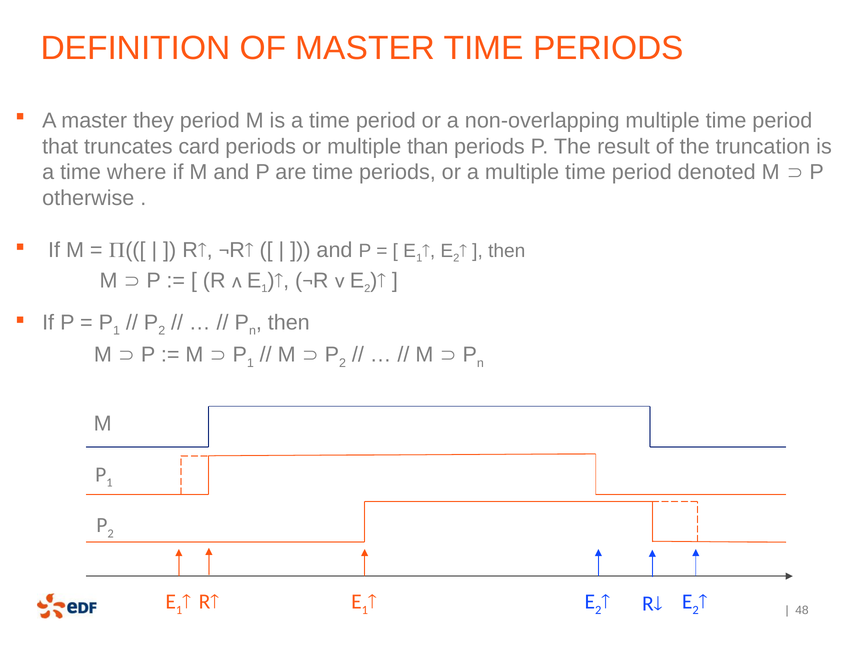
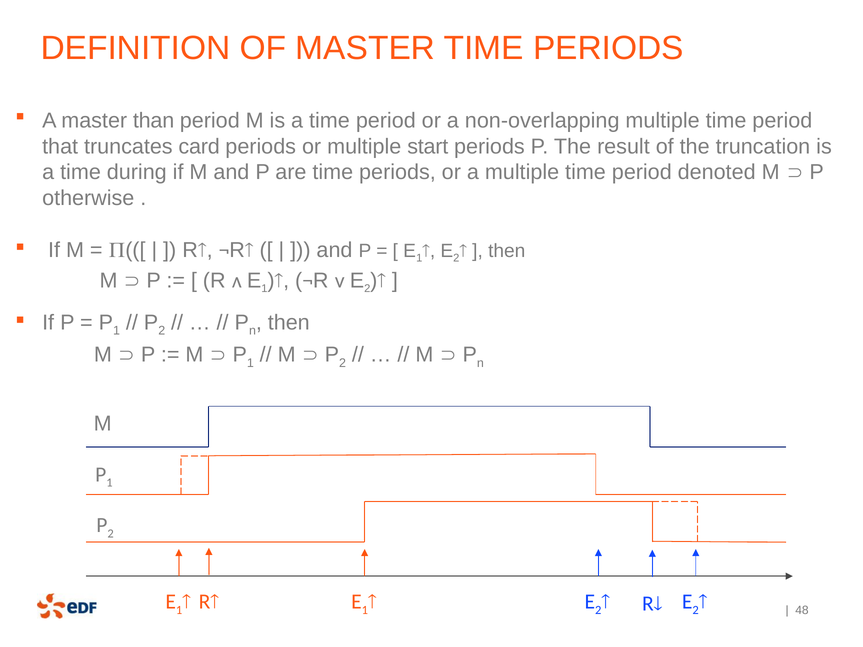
they: they -> than
than: than -> start
where: where -> during
